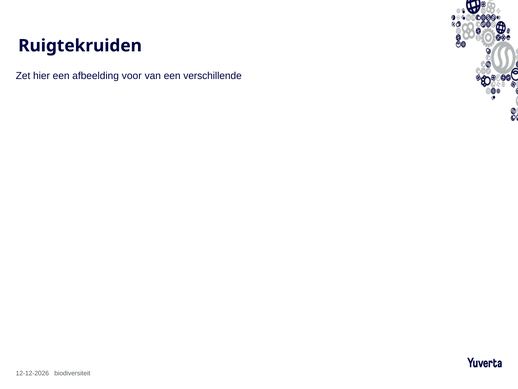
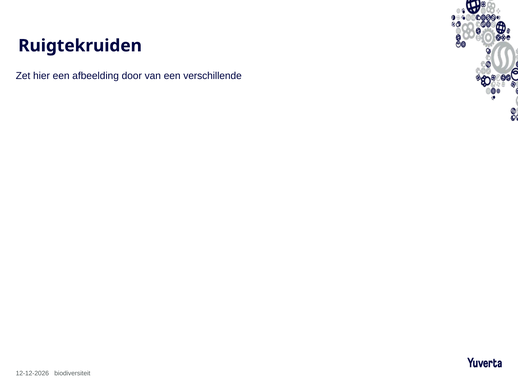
voor: voor -> door
